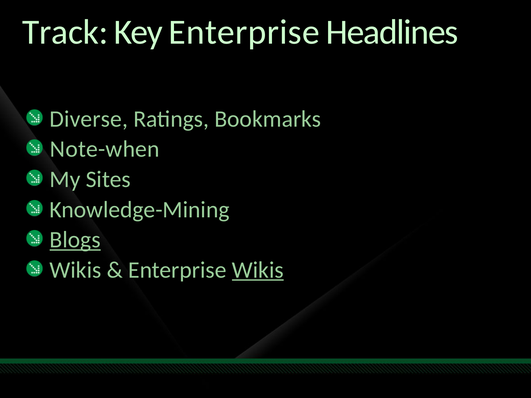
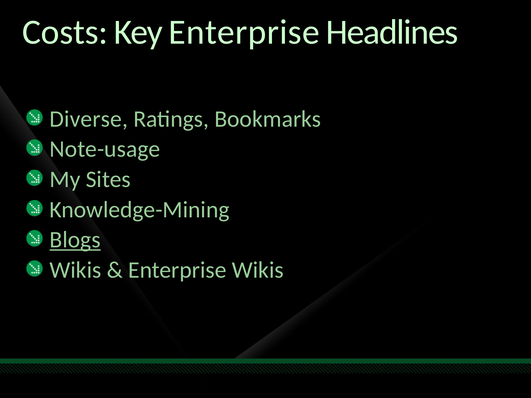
Track: Track -> Costs
Note-when: Note-when -> Note-usage
Wikis at (258, 270) underline: present -> none
